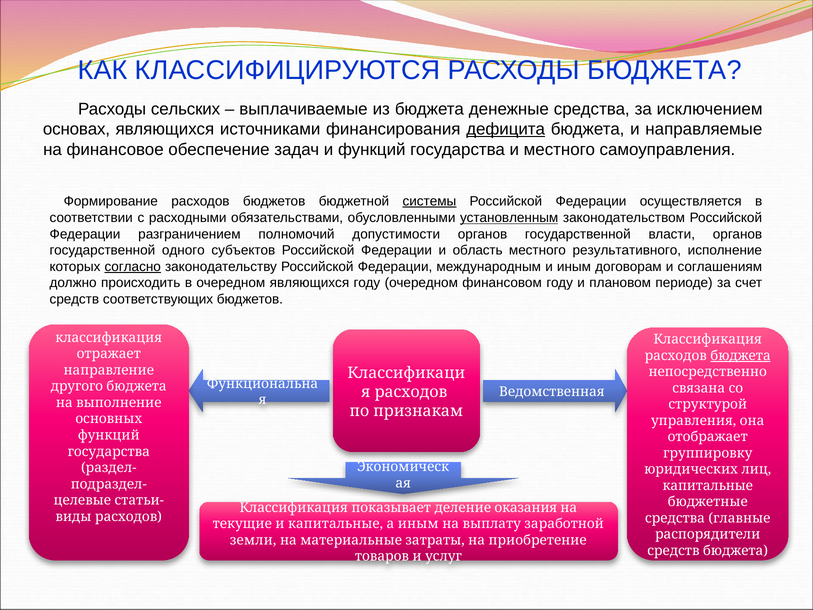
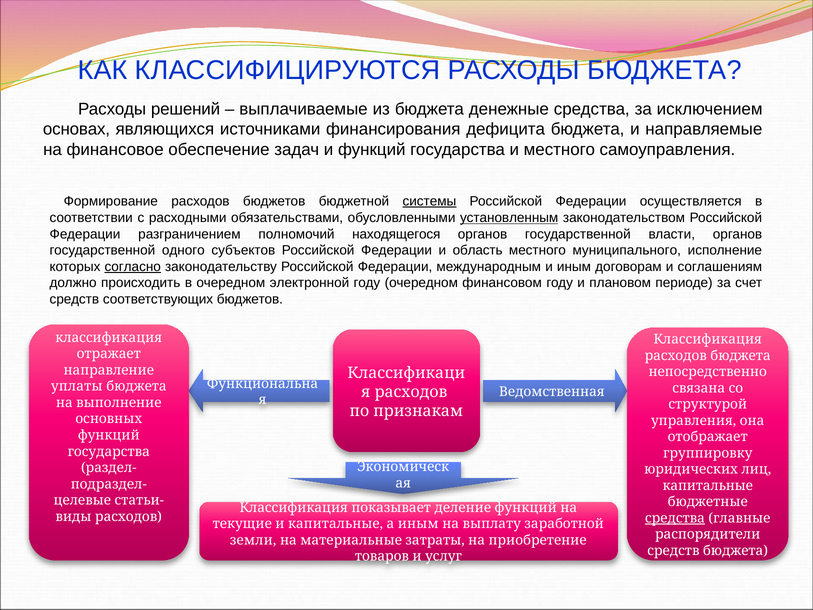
сельских: сельских -> решений
дефицита underline: present -> none
допустимости: допустимости -> находящегося
результативного: результативного -> муниципального
очередном являющихся: являющихся -> электронной
бюджета at (741, 355) underline: present -> none
другого: другого -> уплаты
деление оказания: оказания -> функций
средства at (675, 518) underline: none -> present
